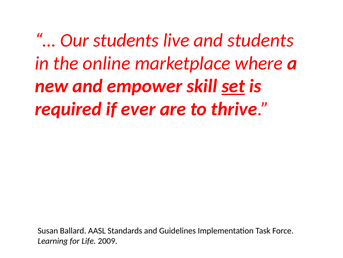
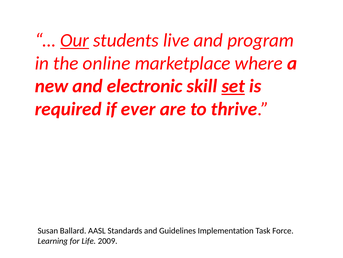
Our underline: none -> present
and students: students -> program
empower: empower -> electronic
